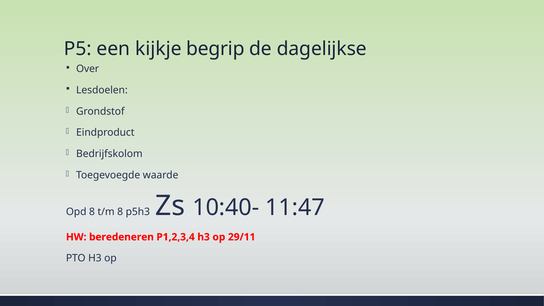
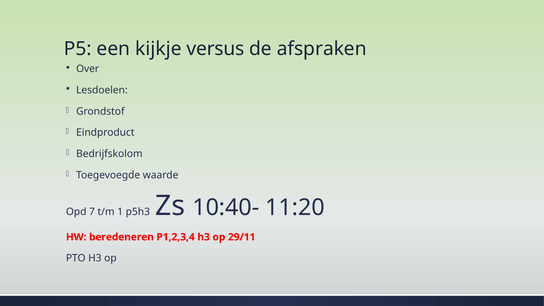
begrip: begrip -> versus
dagelijkse: dagelijkse -> afspraken
Opd 8: 8 -> 7
t/m 8: 8 -> 1
11:47: 11:47 -> 11:20
